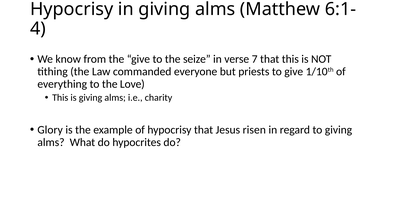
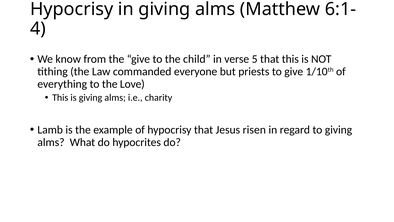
seize: seize -> child
7: 7 -> 5
Glory: Glory -> Lamb
